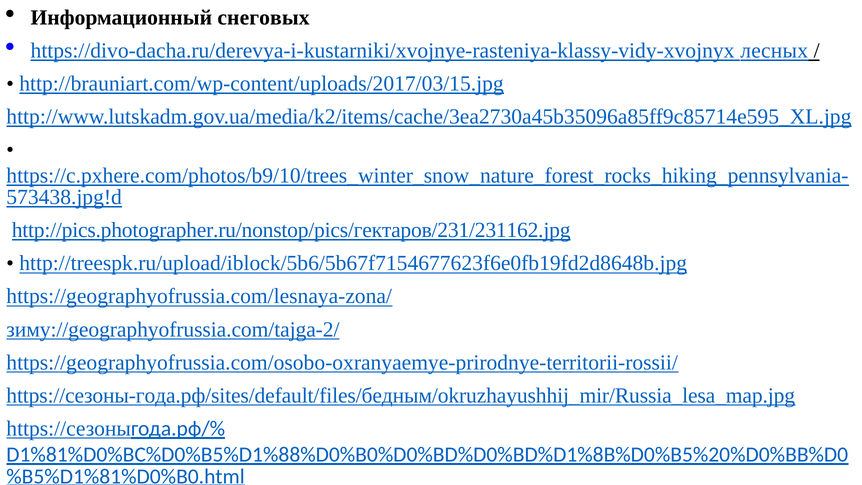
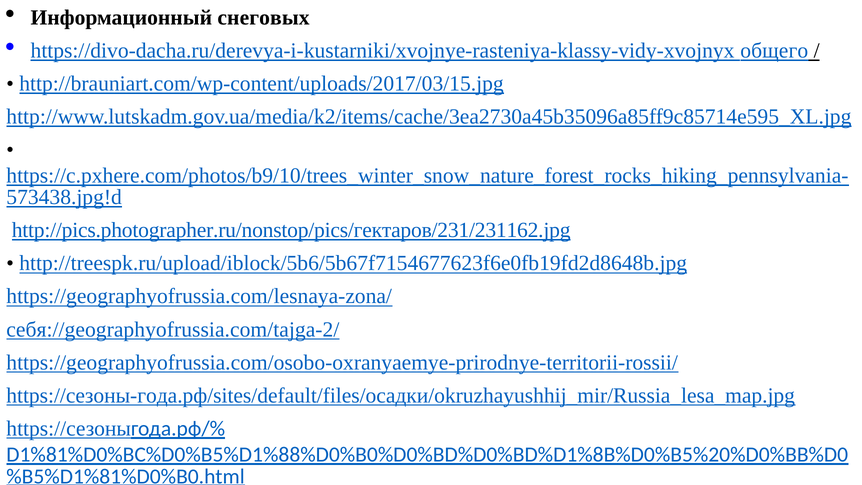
лесных: лесных -> общего
зиму://geographyofrussia.com/tajga-2/: зиму://geographyofrussia.com/tajga-2/ -> себя://geographyofrussia.com/tajga-2/
https://сезоны-года.рф/sites/default/files/бедным/okruzhayushhij_mir/Russia_lesa_map.jpg: https://сезоны-года.рф/sites/default/files/бедным/okruzhayushhij_mir/Russia_lesa_map.jpg -> https://сезоны-года.рф/sites/default/files/осадки/okruzhayushhij_mir/Russia_lesa_map.jpg
